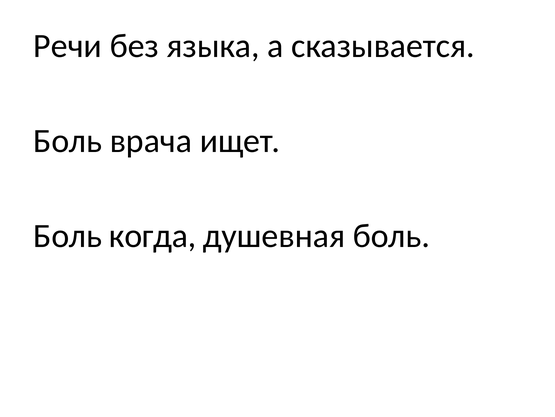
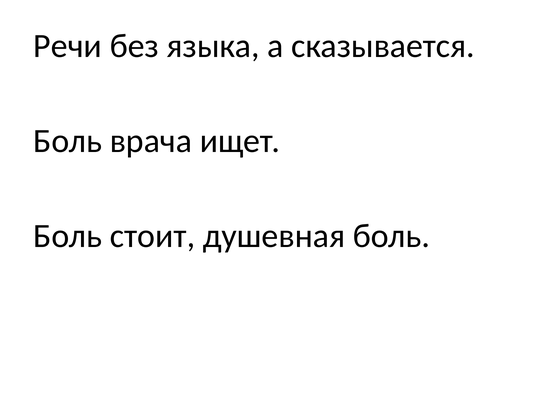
когда: когда -> стоит
